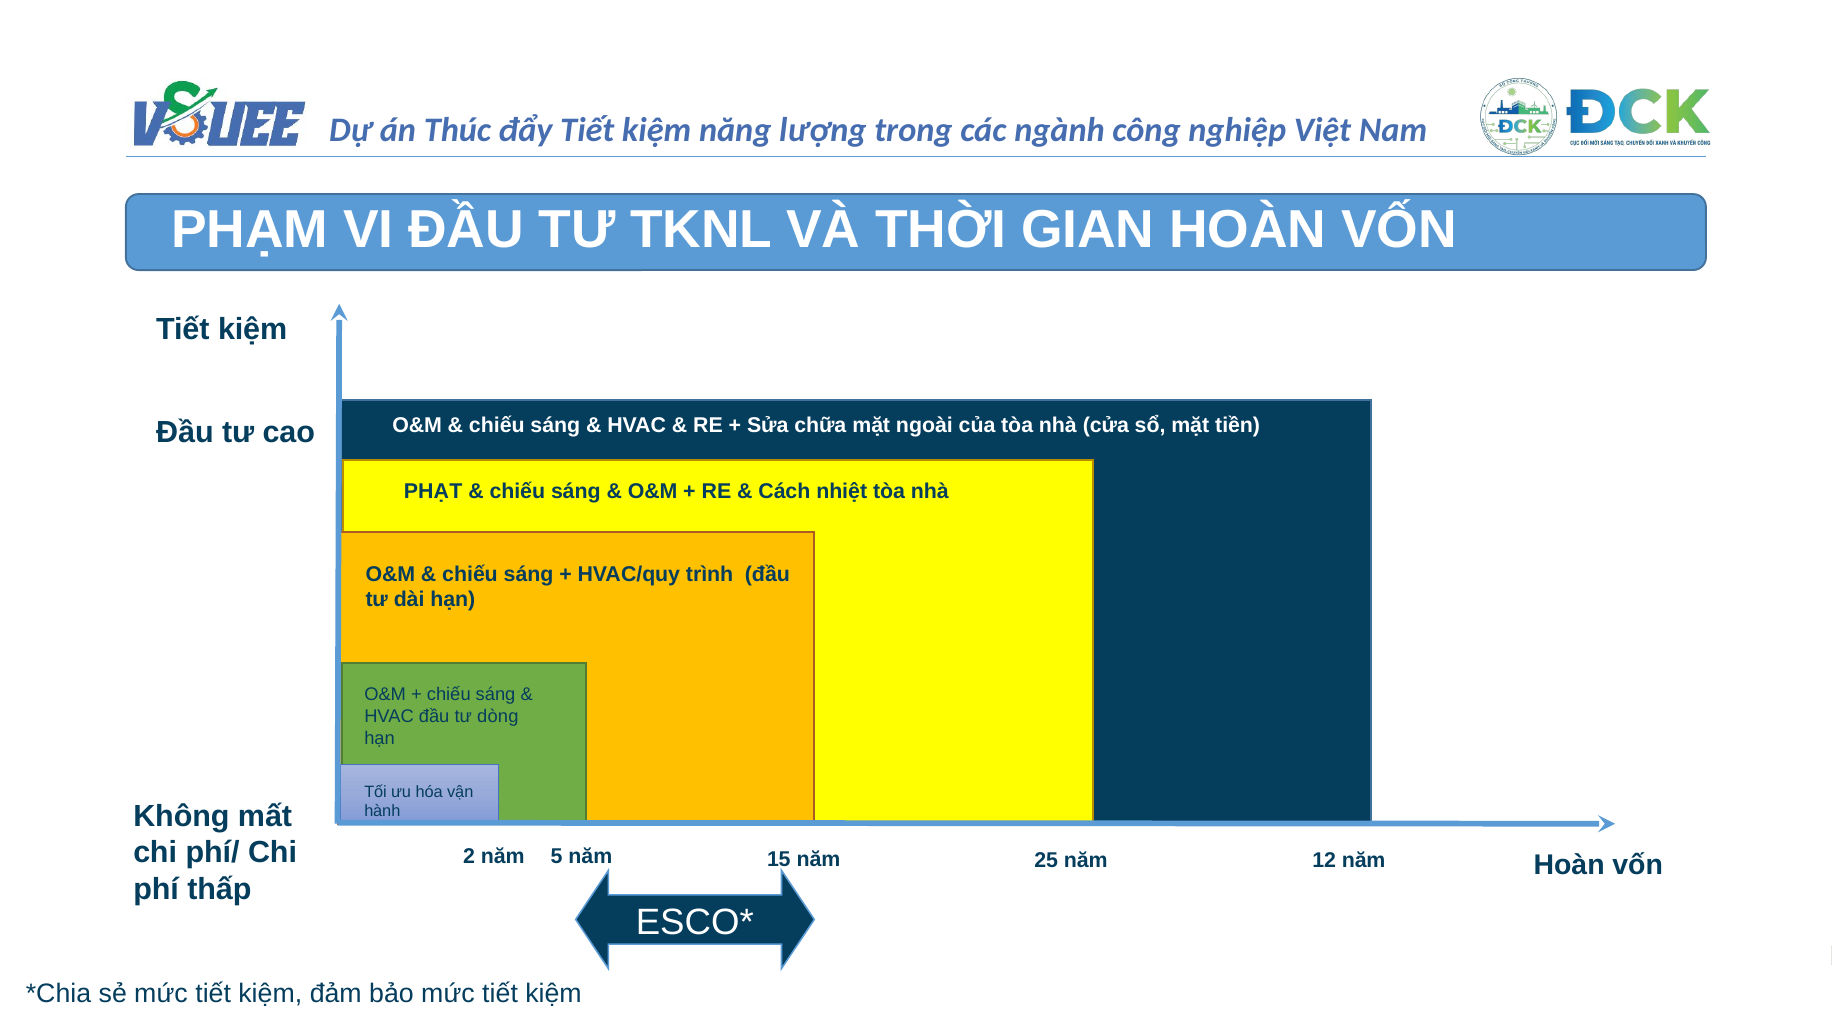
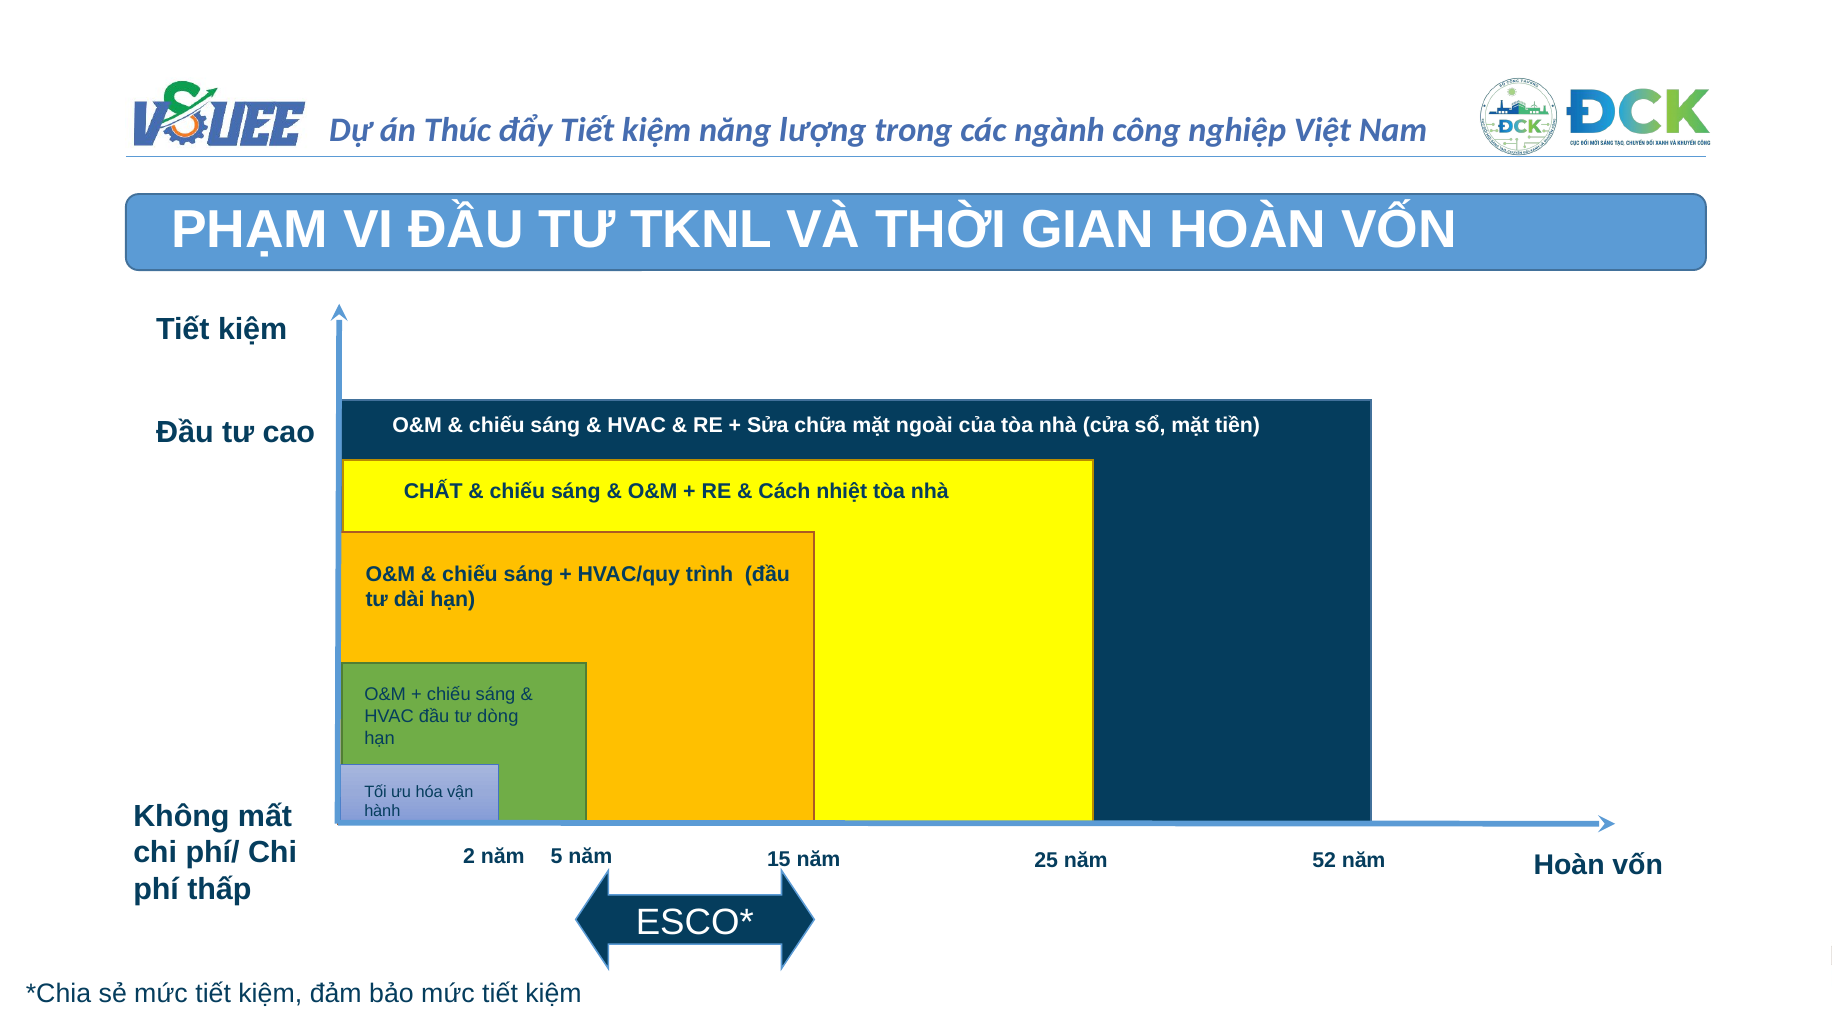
PHẠT: PHẠT -> CHẤT
12: 12 -> 52
